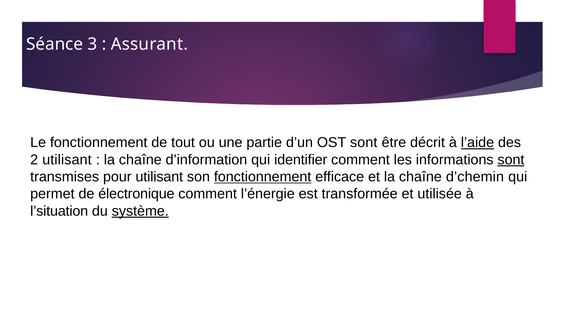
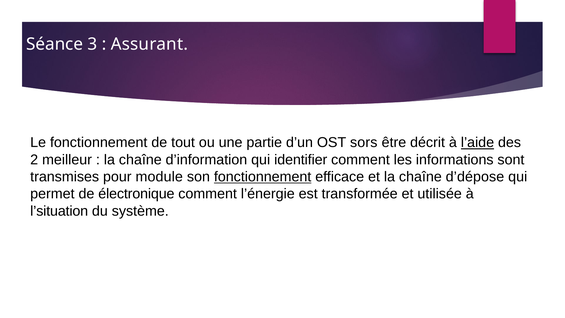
OST sont: sont -> sors
2 utilisant: utilisant -> meilleur
sont at (511, 160) underline: present -> none
pour utilisant: utilisant -> module
d’chemin: d’chemin -> d’dépose
système underline: present -> none
